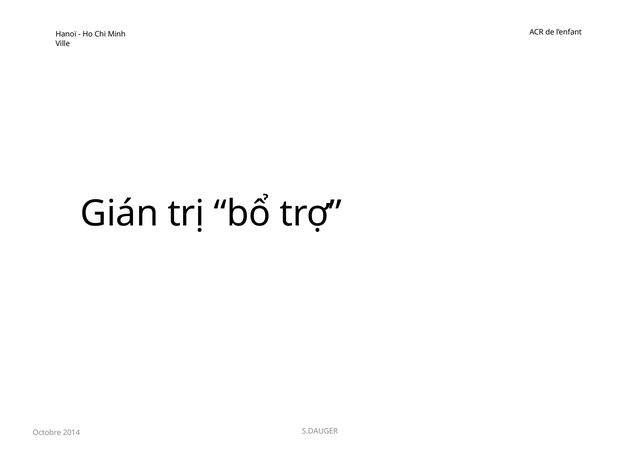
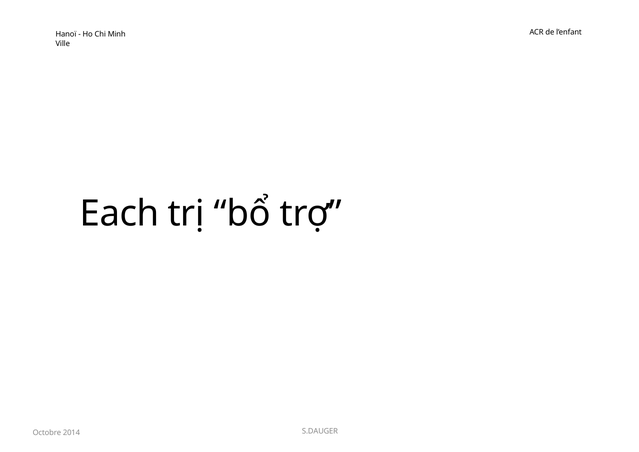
Gián: Gián -> Each
